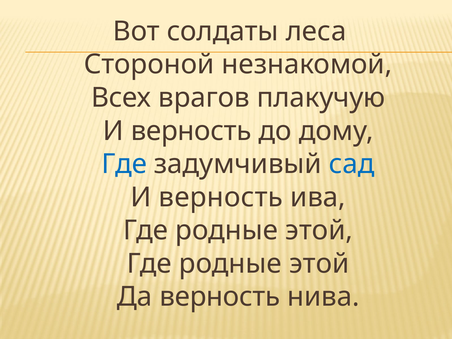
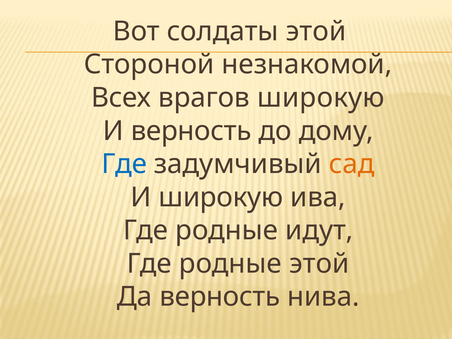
солдаты леса: леса -> этой
врагов плакучую: плакучую -> широкую
сад colour: blue -> orange
верность at (221, 197): верность -> широкую
этой at (319, 230): этой -> идут
